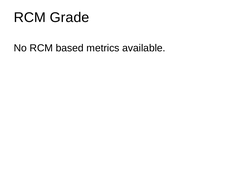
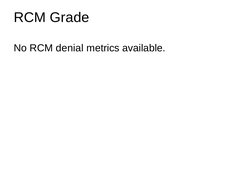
based: based -> denial
